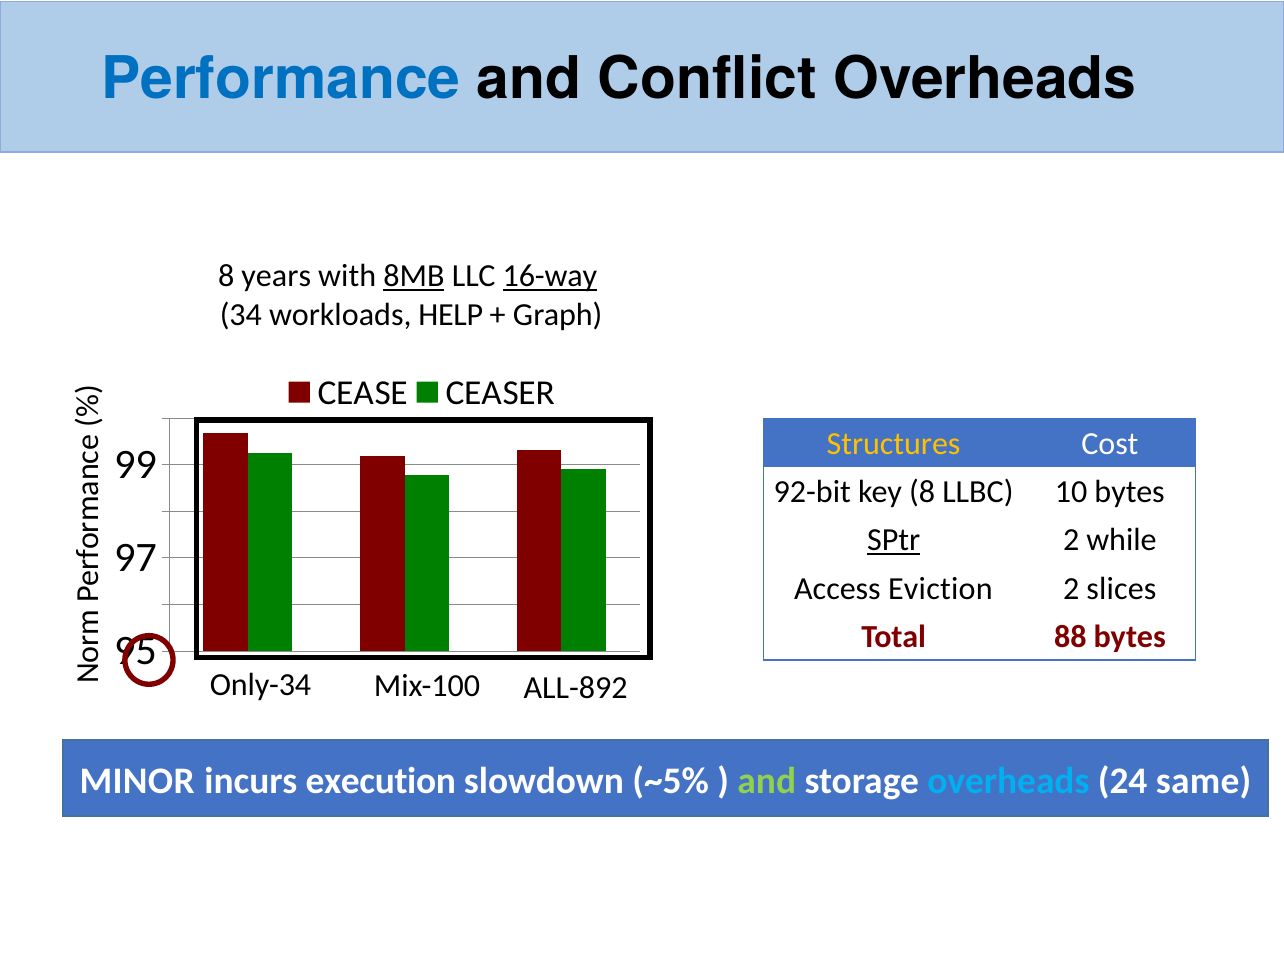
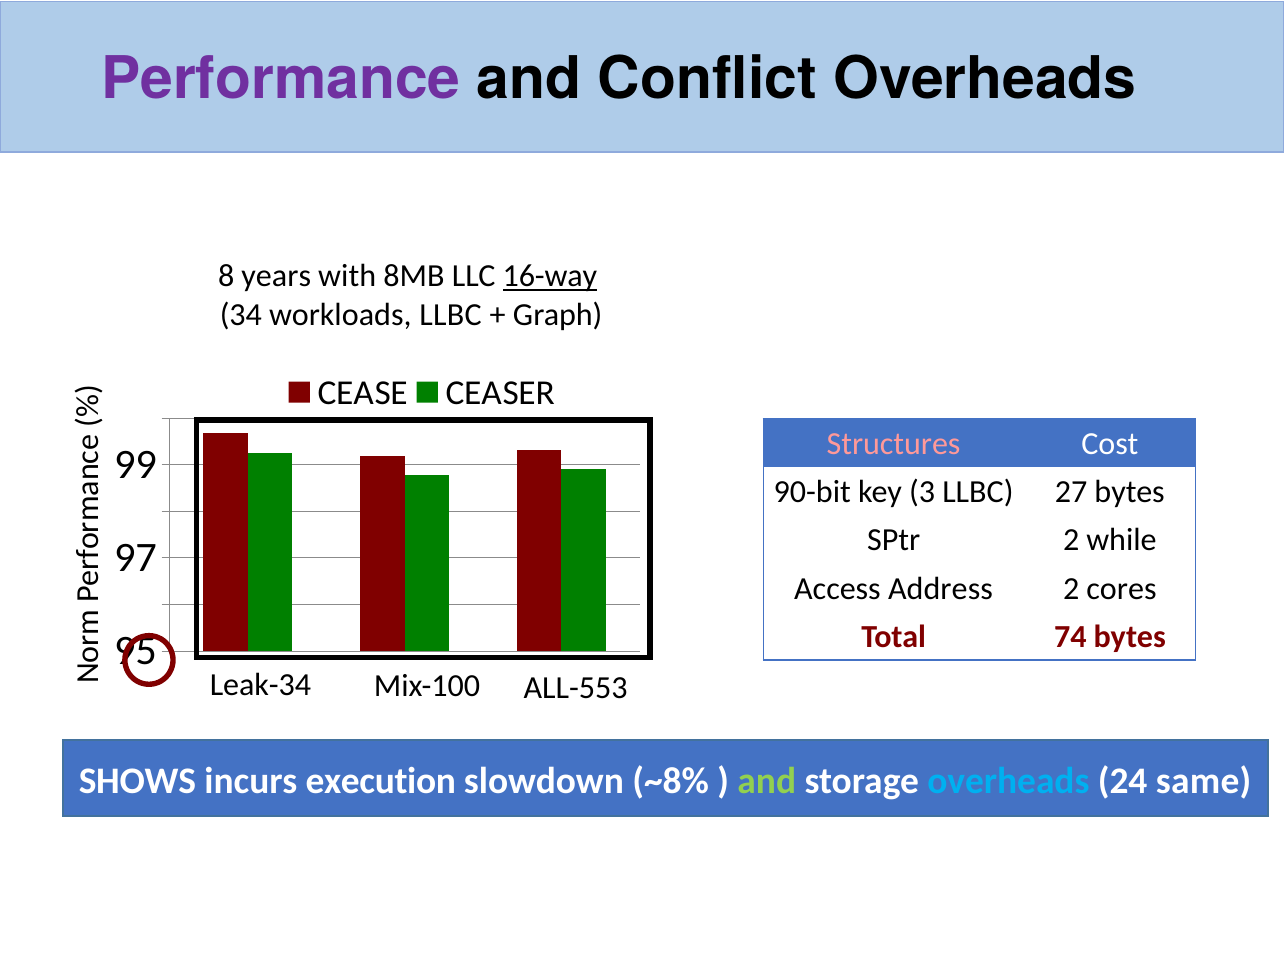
Performance colour: blue -> purple
8MB underline: present -> none
workloads HELP: HELP -> LLBC
Structures colour: yellow -> pink
92-bit: 92-bit -> 90-bit
key 8: 8 -> 3
10: 10 -> 27
SPtr underline: present -> none
Eviction: Eviction -> Address
slices: slices -> cores
88: 88 -> 74
Only-34: Only-34 -> Leak-34
ALL-892: ALL-892 -> ALL-553
MINOR: MINOR -> SHOWS
~5%: ~5% -> ~8%
